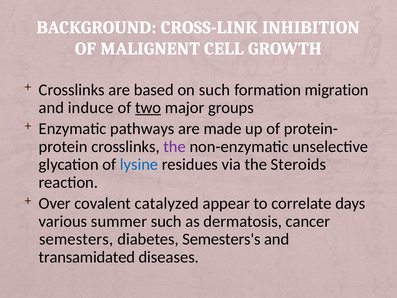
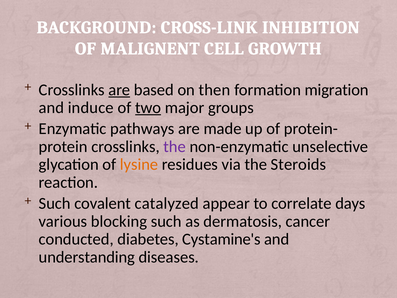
are at (119, 90) underline: none -> present
on such: such -> then
lysine colour: blue -> orange
Over at (55, 203): Over -> Such
summer: summer -> blocking
semesters: semesters -> conducted
Semesters's: Semesters's -> Cystamine's
transamidated: transamidated -> understanding
